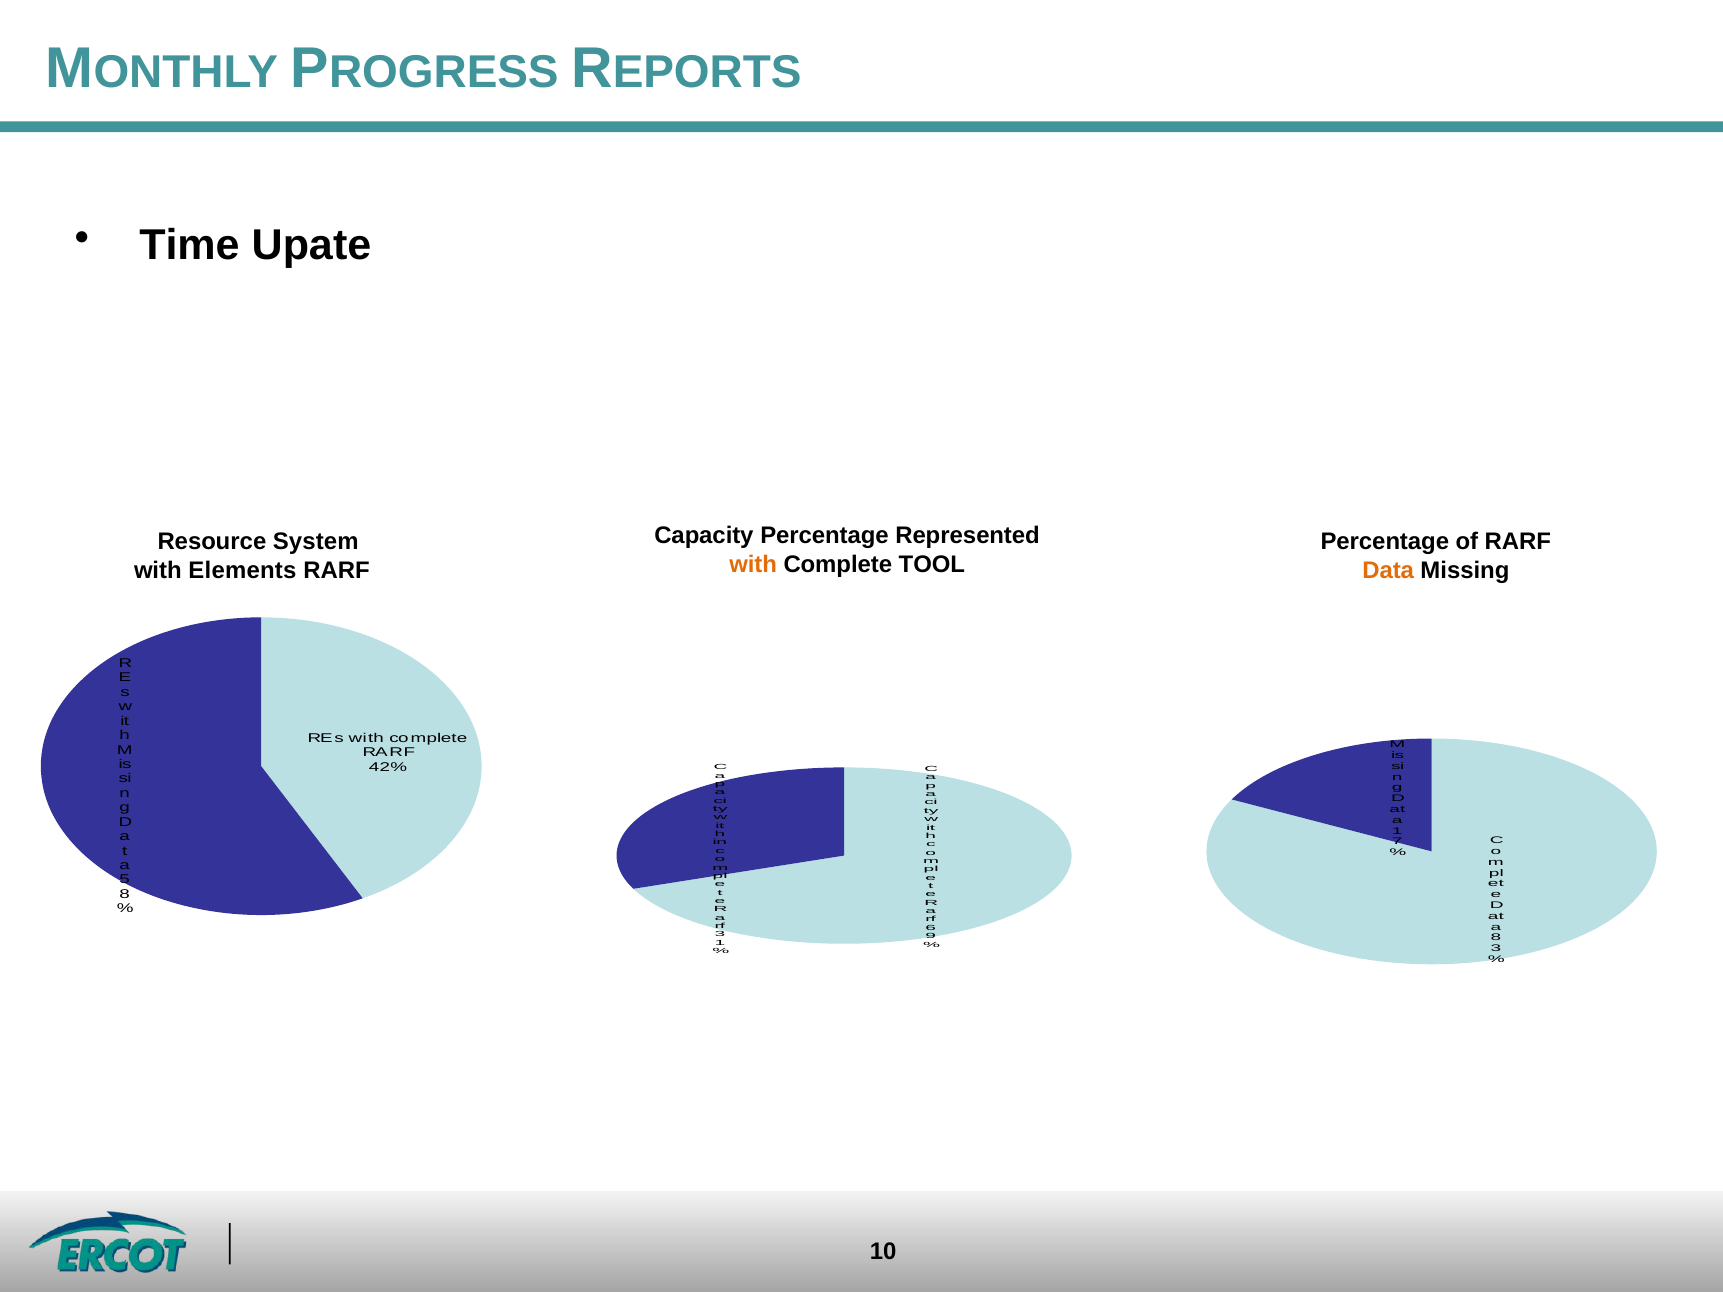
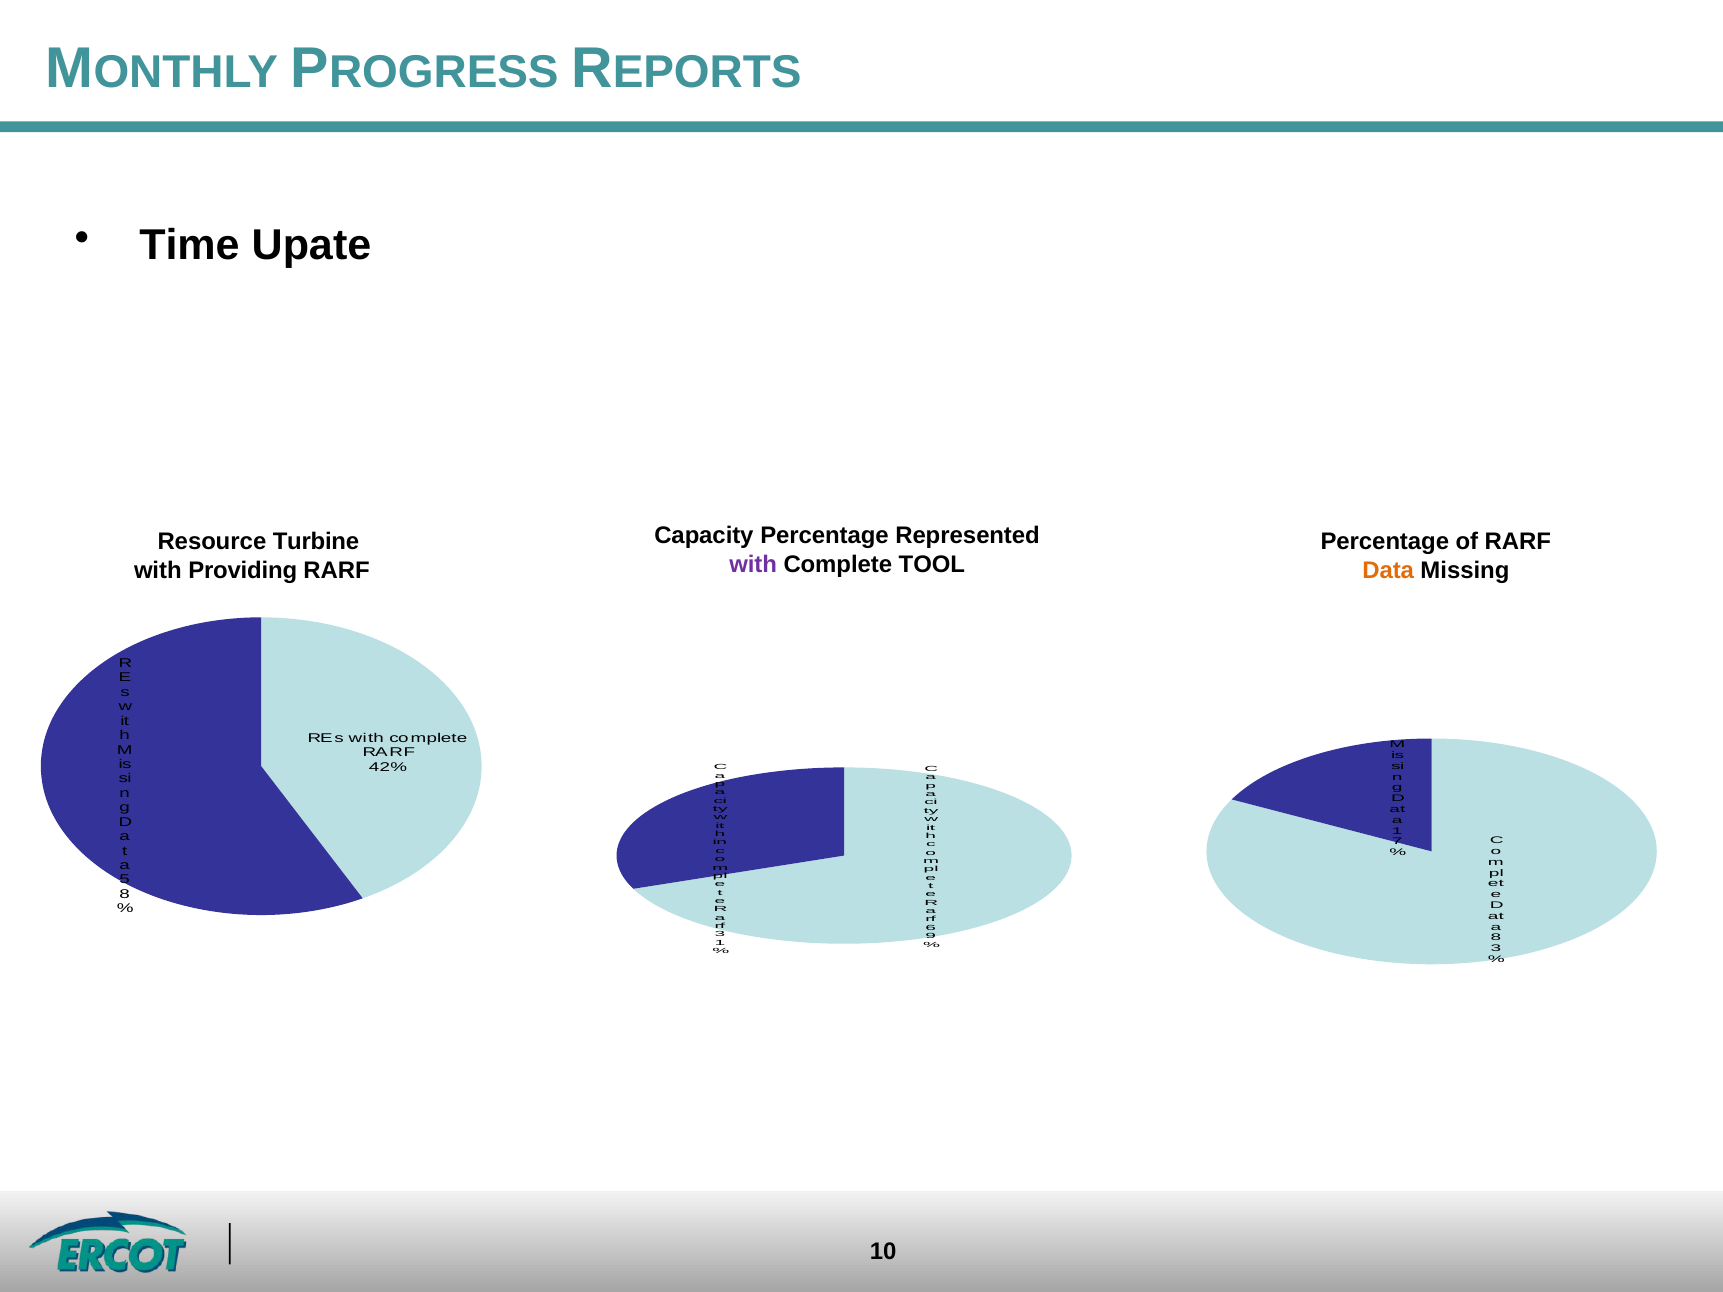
System: System -> Turbine
with at (753, 565) colour: orange -> purple
Elements: Elements -> Providing
